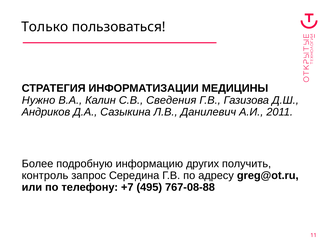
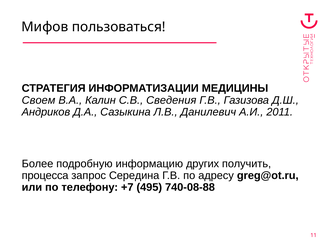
Только: Только -> Мифов
Нужно: Нужно -> Своем
контроль: контроль -> процесса
767-08-88: 767-08-88 -> 740-08-88
